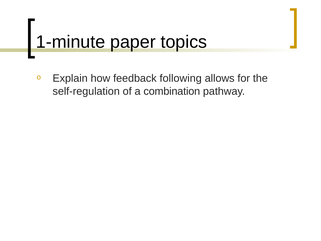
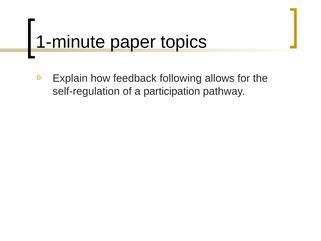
combination: combination -> participation
